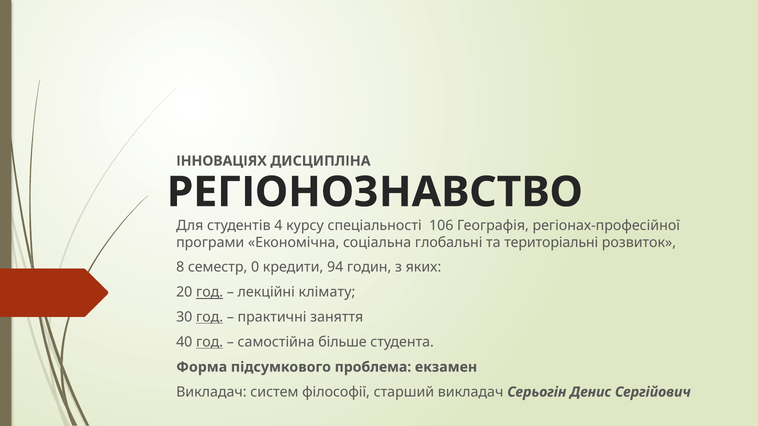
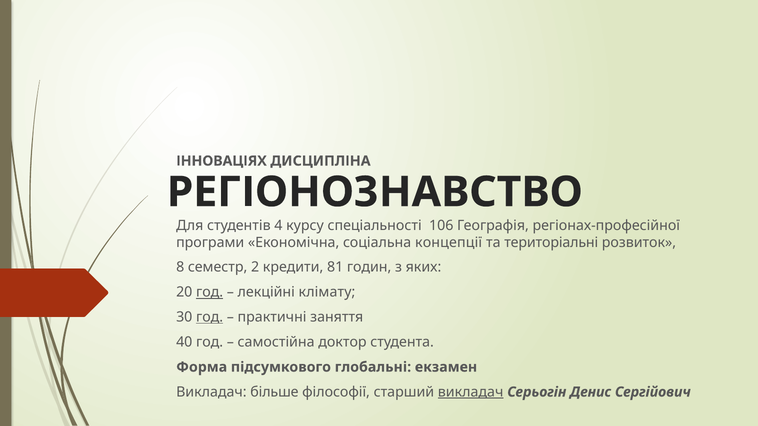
глобальні: глобальні -> концепції
0: 0 -> 2
94: 94 -> 81
год at (210, 342) underline: present -> none
більше: більше -> доктор
проблема: проблема -> глобальні
систем: систем -> більше
викладач at (471, 392) underline: none -> present
